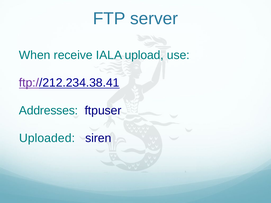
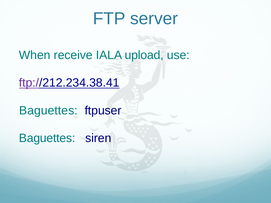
Addresses at (48, 111): Addresses -> Baguettes
Uploaded at (47, 138): Uploaded -> Baguettes
